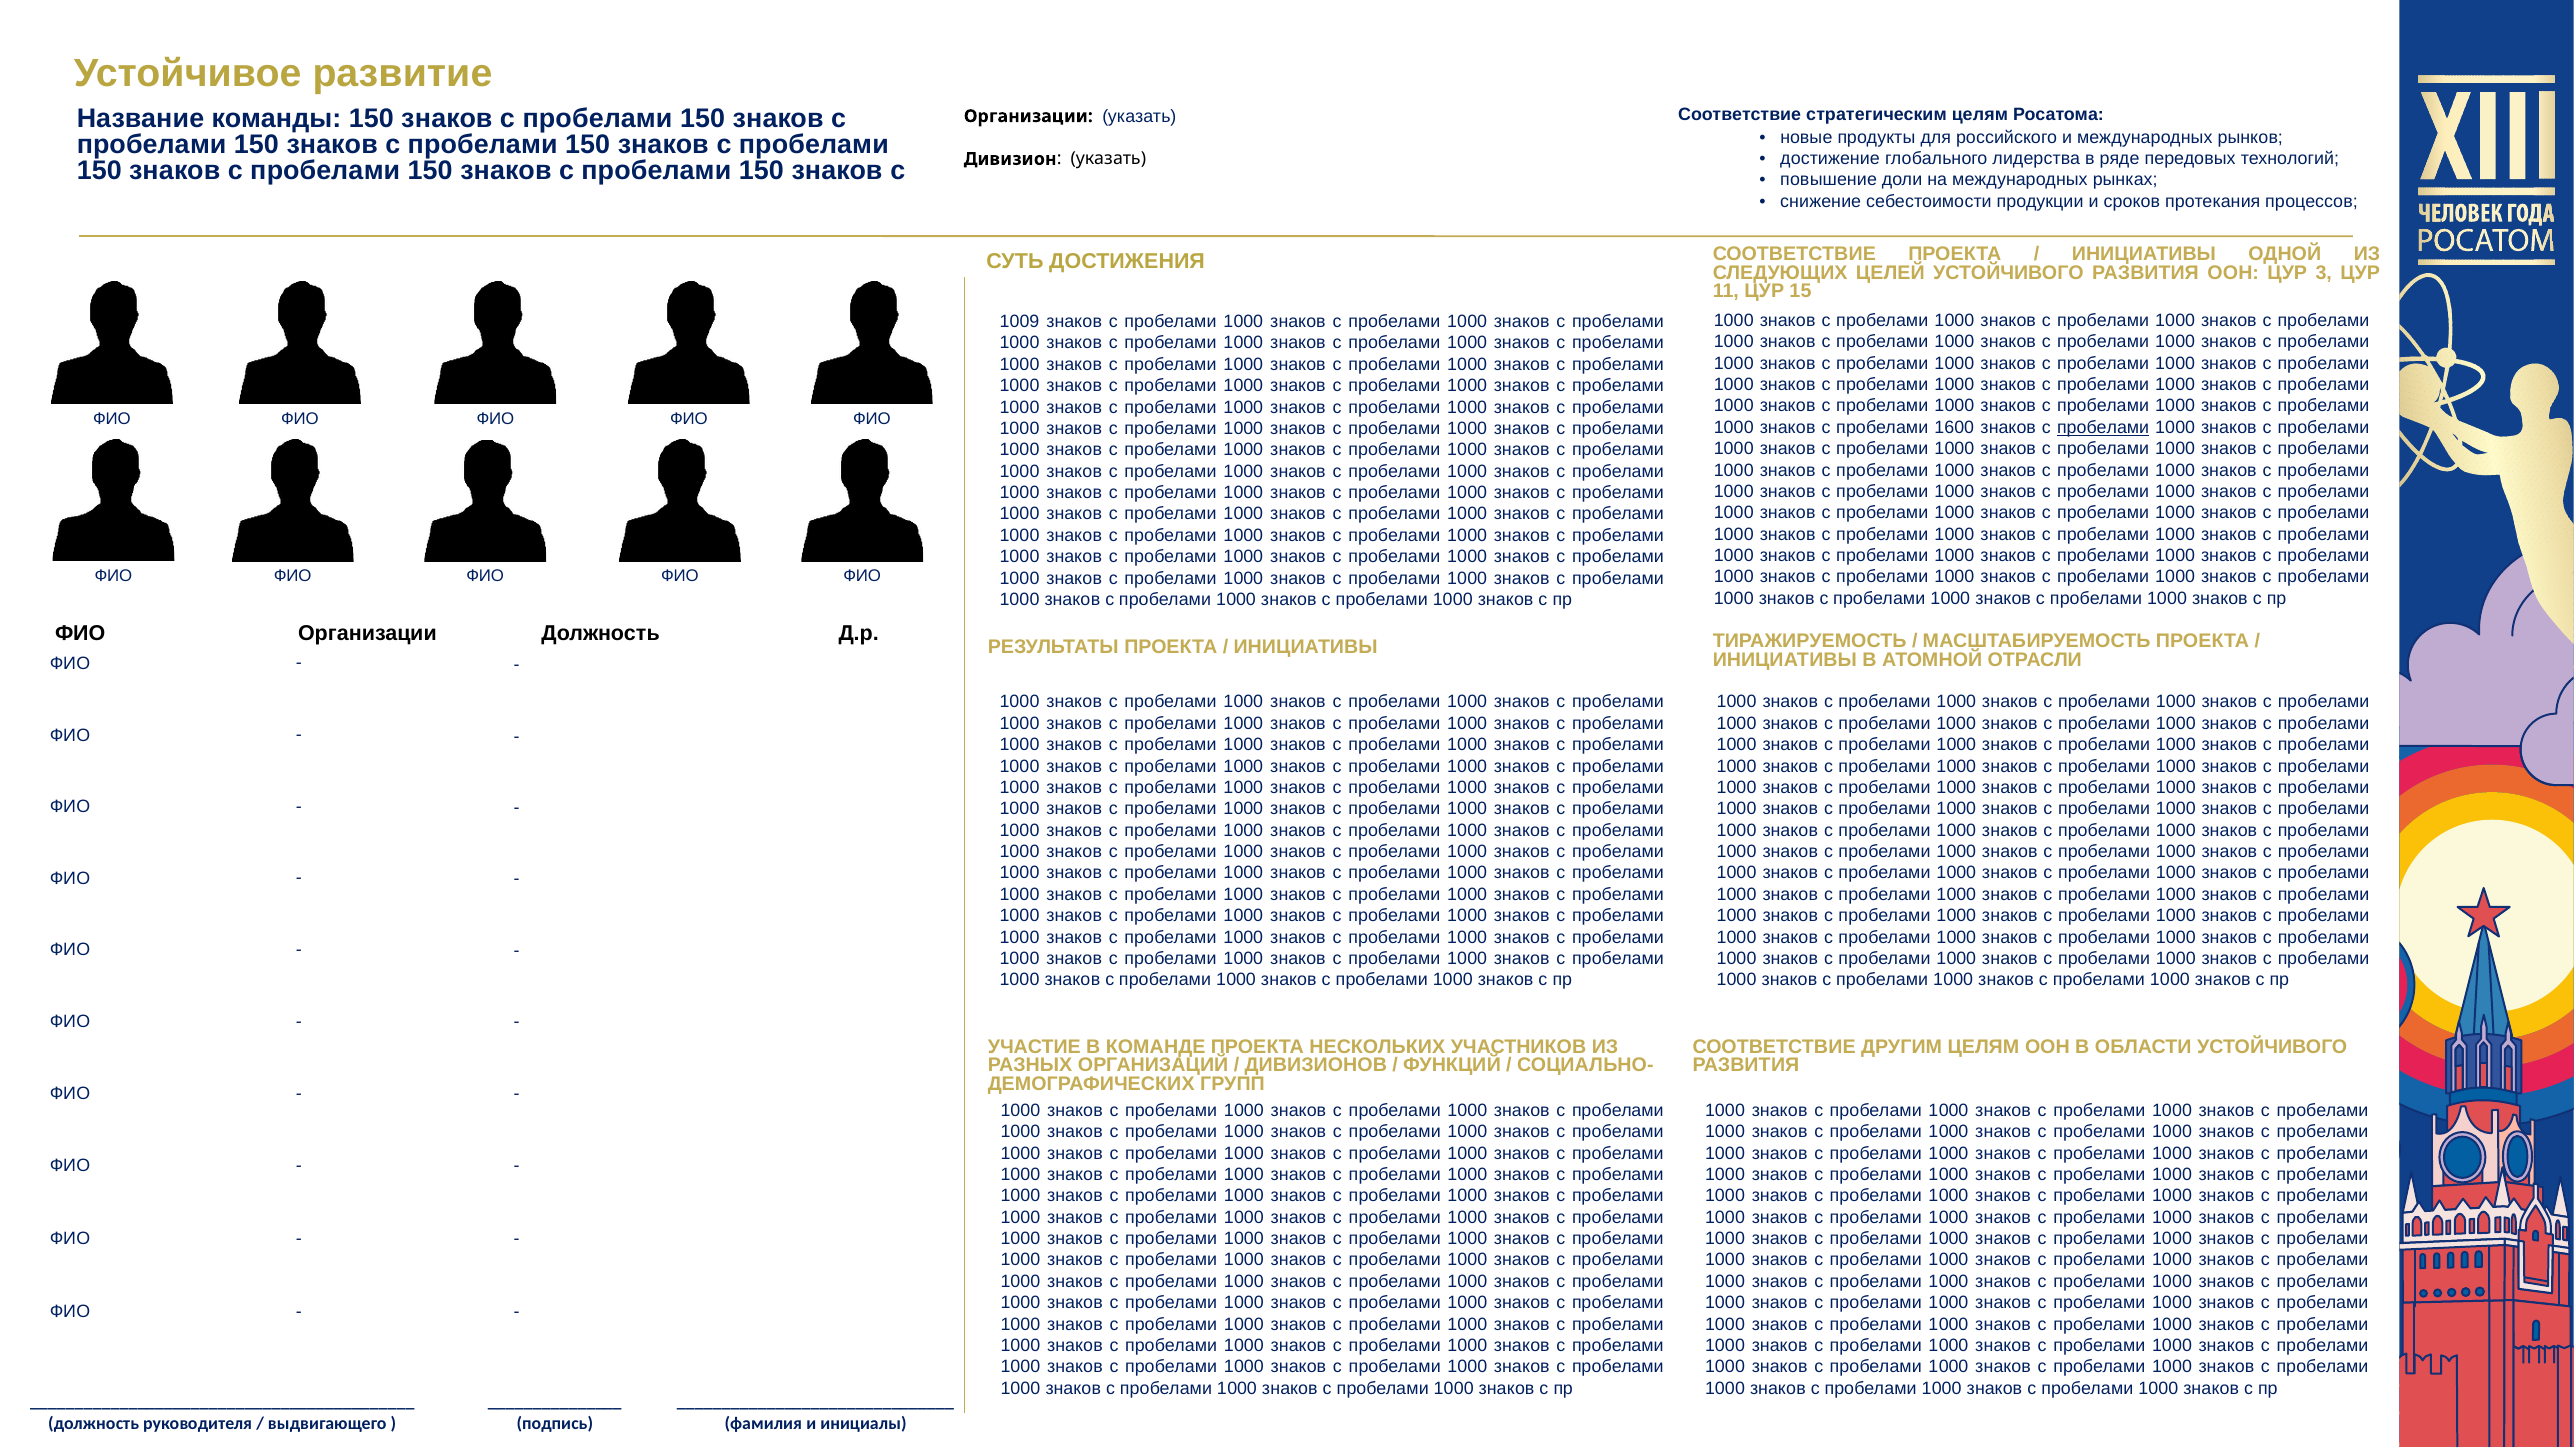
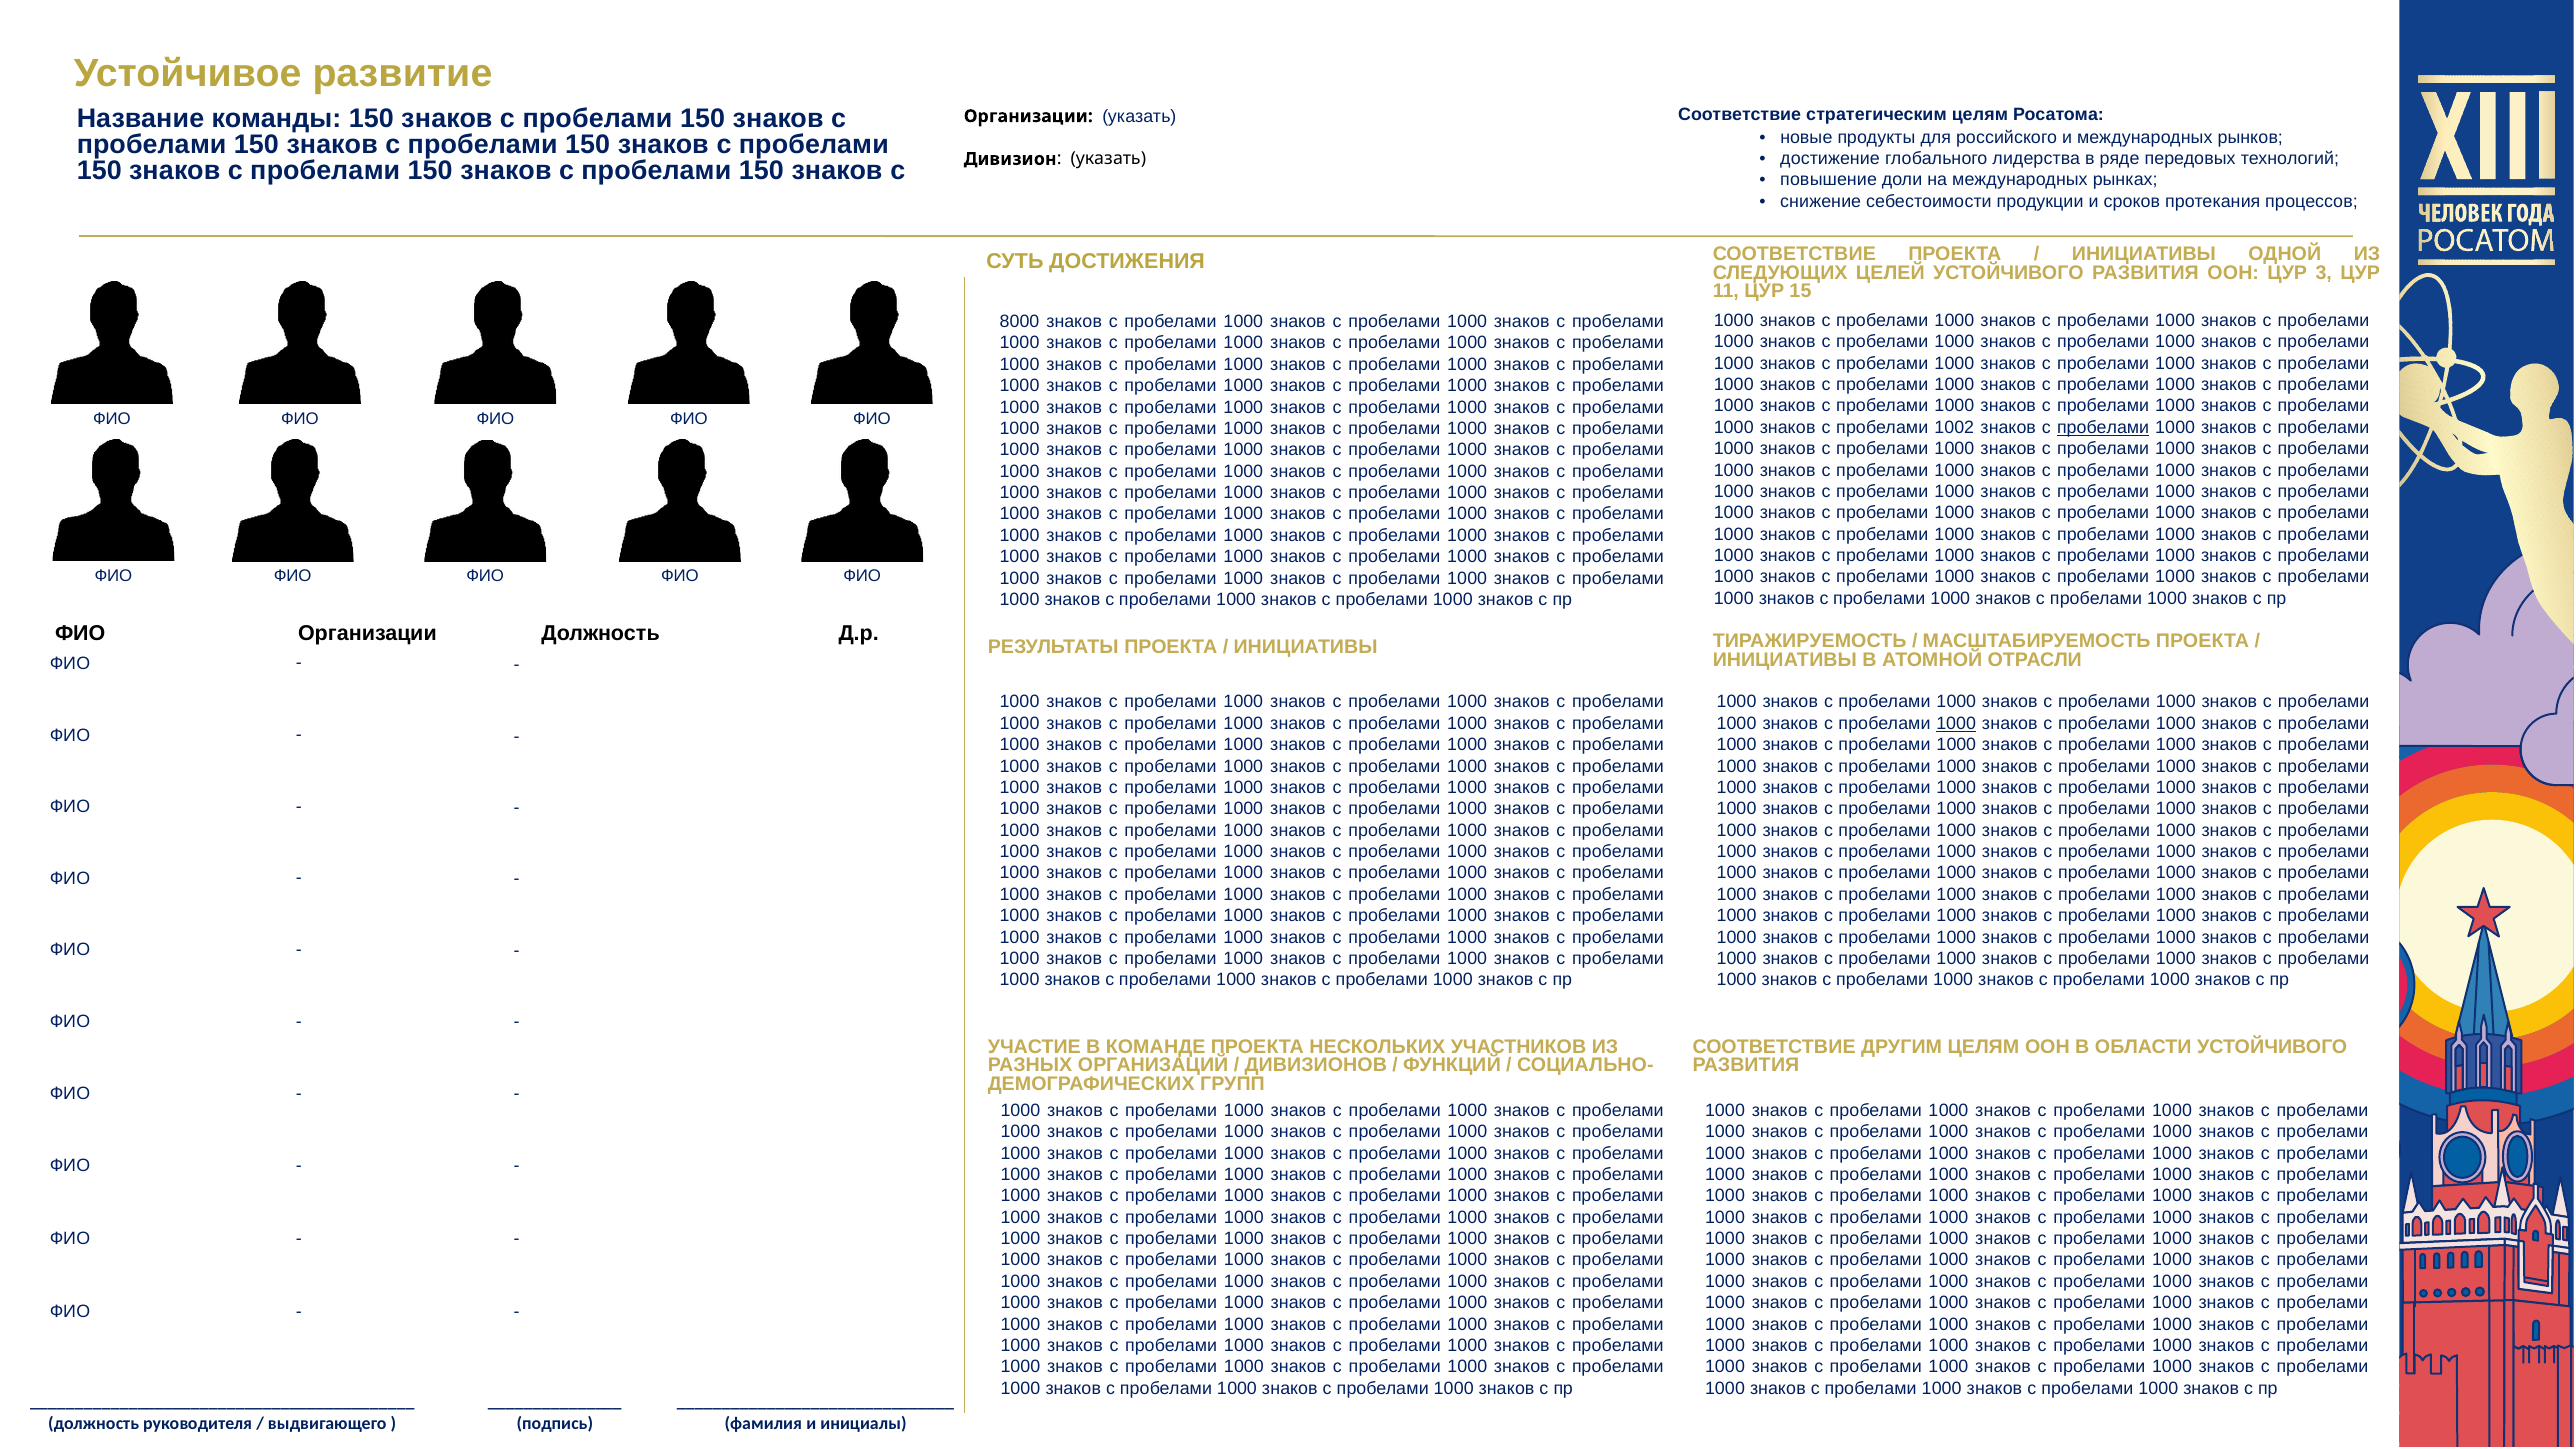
1009: 1009 -> 8000
1600: 1600 -> 1002
1000 at (1956, 723) underline: none -> present
